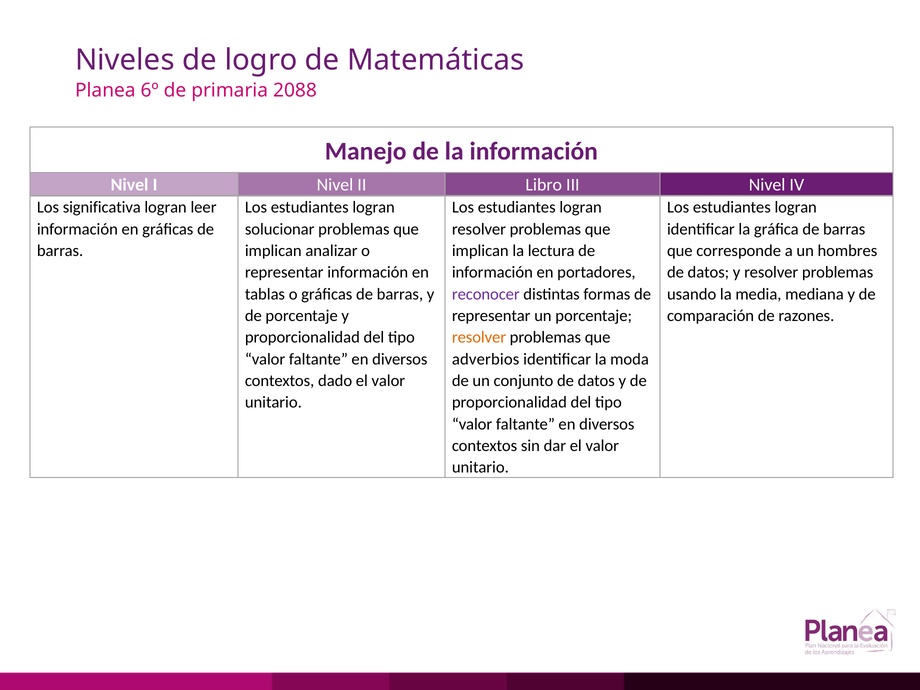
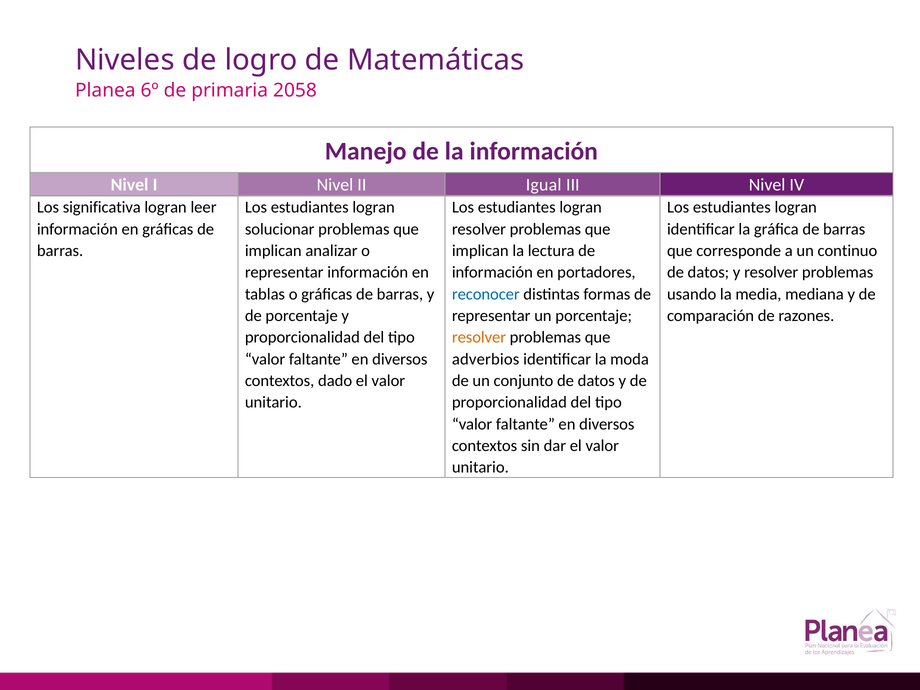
2088: 2088 -> 2058
Libro: Libro -> Igual
hombres: hombres -> continuo
reconocer colour: purple -> blue
